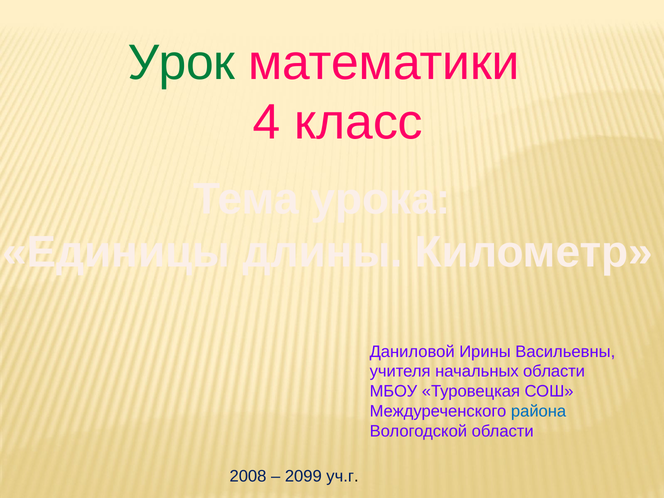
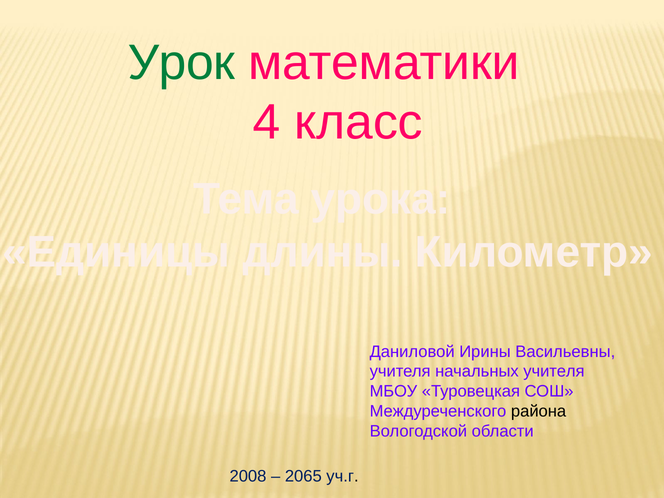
начальных области: области -> учителя
района colour: blue -> black
2099: 2099 -> 2065
